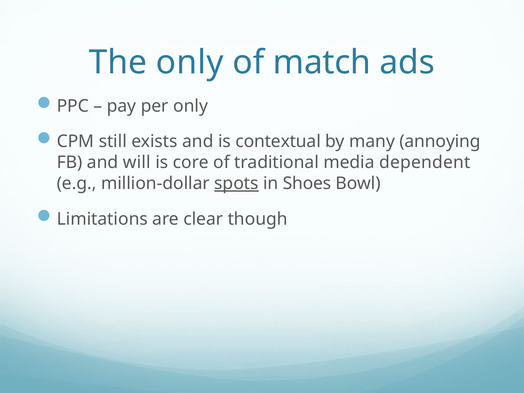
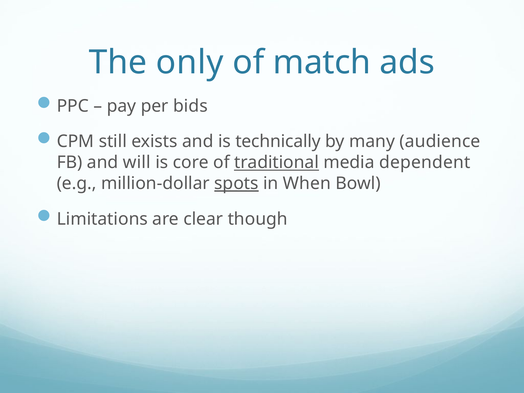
per only: only -> bids
contextual: contextual -> technically
annoying: annoying -> audience
traditional underline: none -> present
Shoes: Shoes -> When
